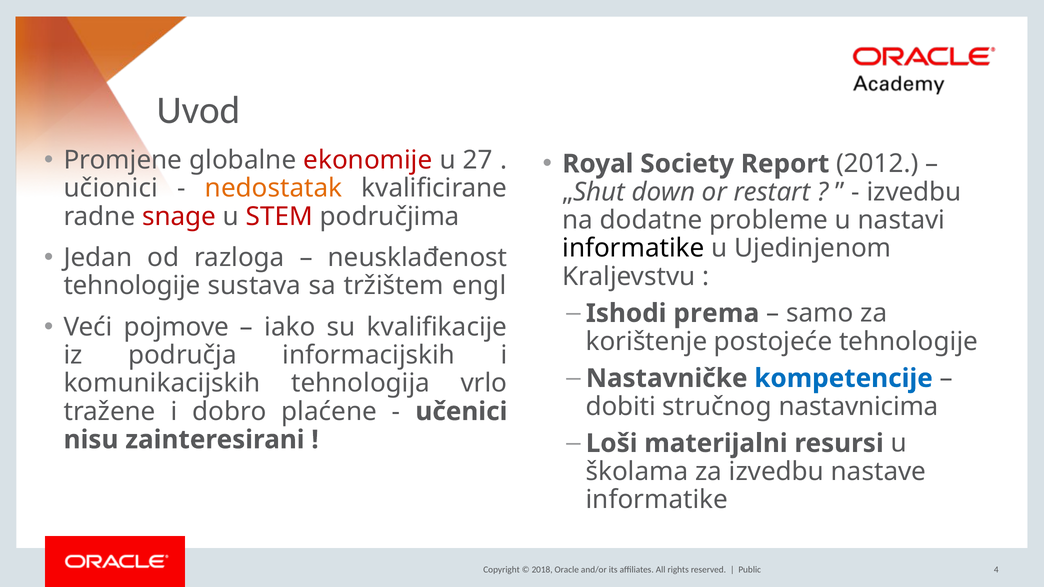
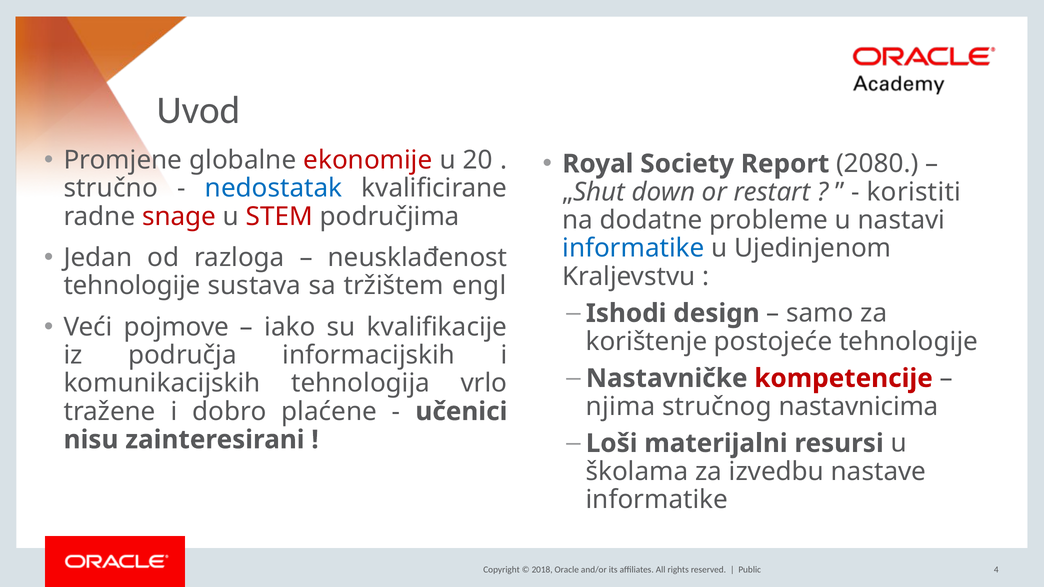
27: 27 -> 20
2012: 2012 -> 2080
učionici: učionici -> stručno
nedostatak colour: orange -> blue
izvedbu at (914, 192): izvedbu -> koristiti
informatike at (633, 248) colour: black -> blue
prema: prema -> design
kompetencije colour: blue -> red
dobiti: dobiti -> njima
